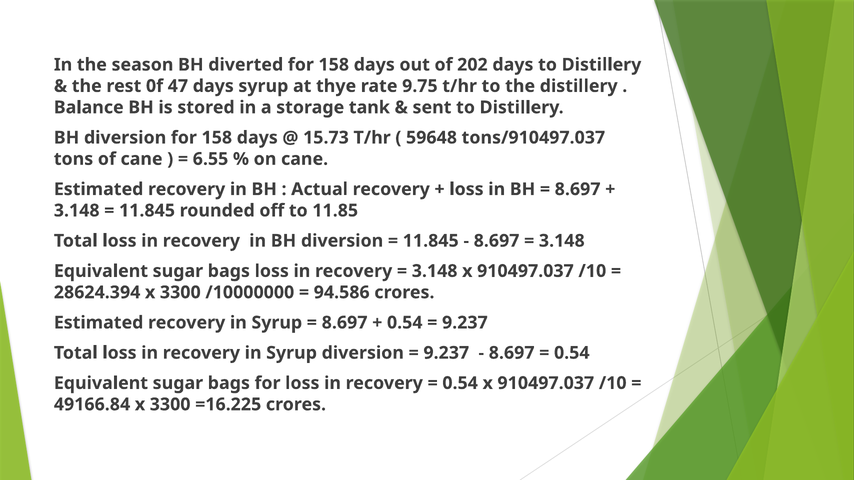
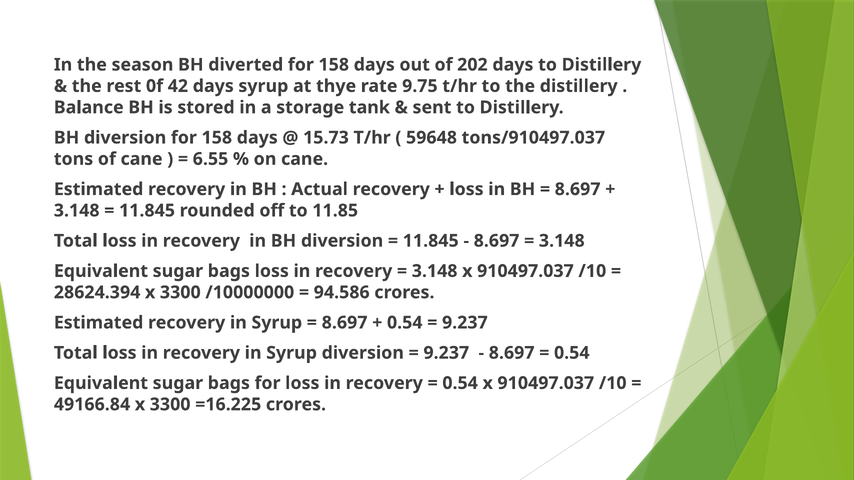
47: 47 -> 42
